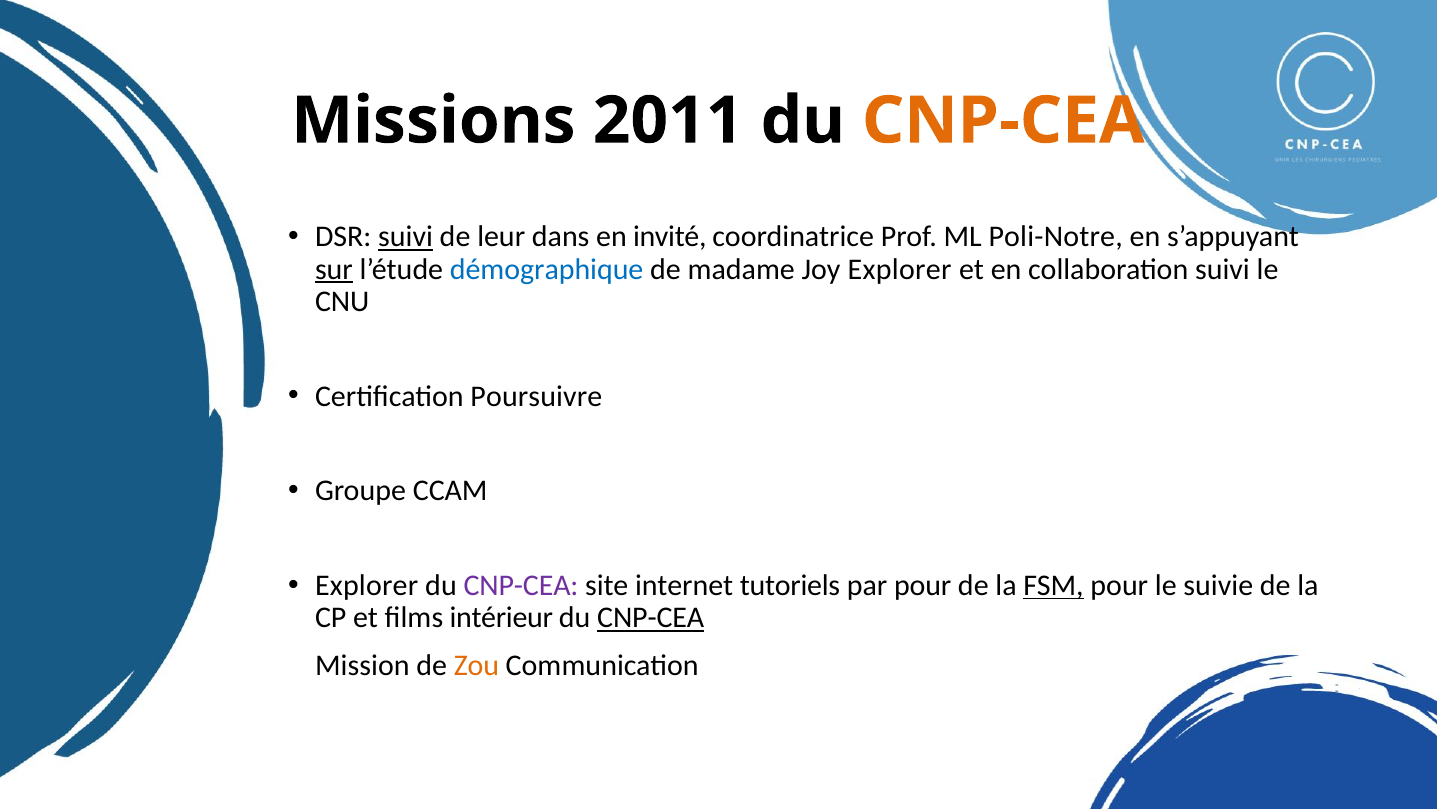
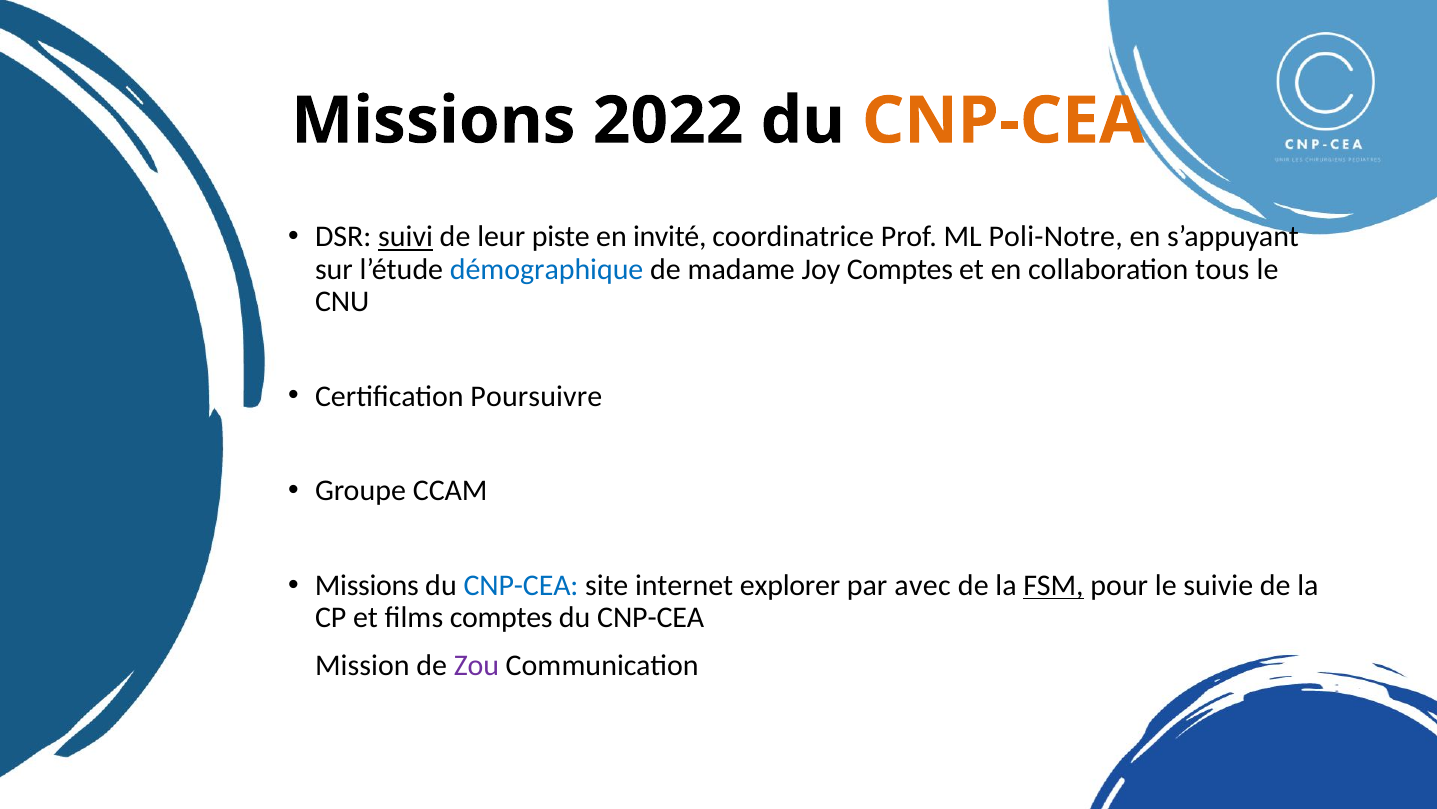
2011: 2011 -> 2022
dans: dans -> piste
sur underline: present -> none
Joy Explorer: Explorer -> Comptes
collaboration suivi: suivi -> tous
Explorer at (367, 585): Explorer -> Missions
CNP-CEA at (521, 585) colour: purple -> blue
tutoriels: tutoriels -> explorer
par pour: pour -> avec
films intérieur: intérieur -> comptes
CNP-CEA at (651, 617) underline: present -> none
Zou colour: orange -> purple
